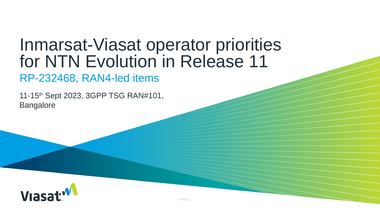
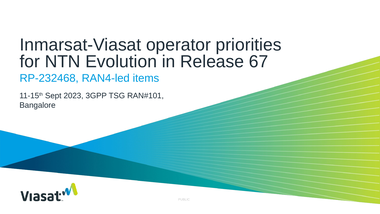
11: 11 -> 67
